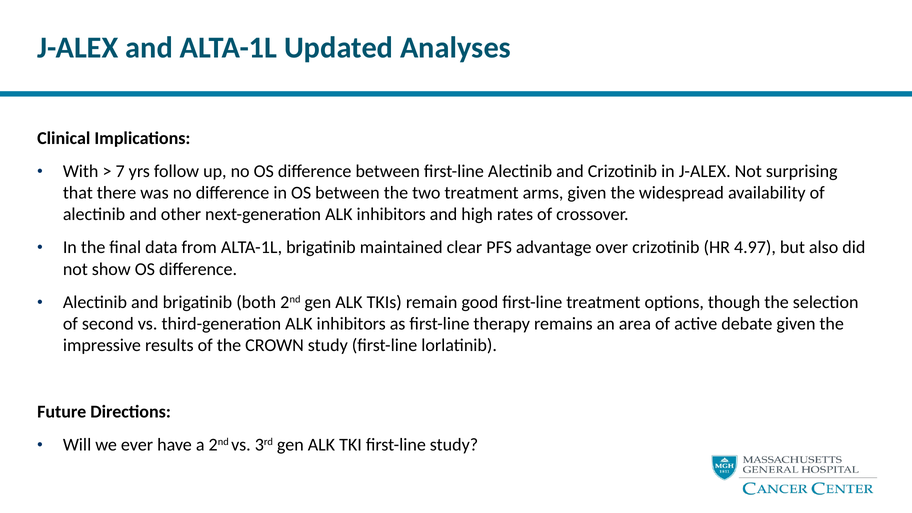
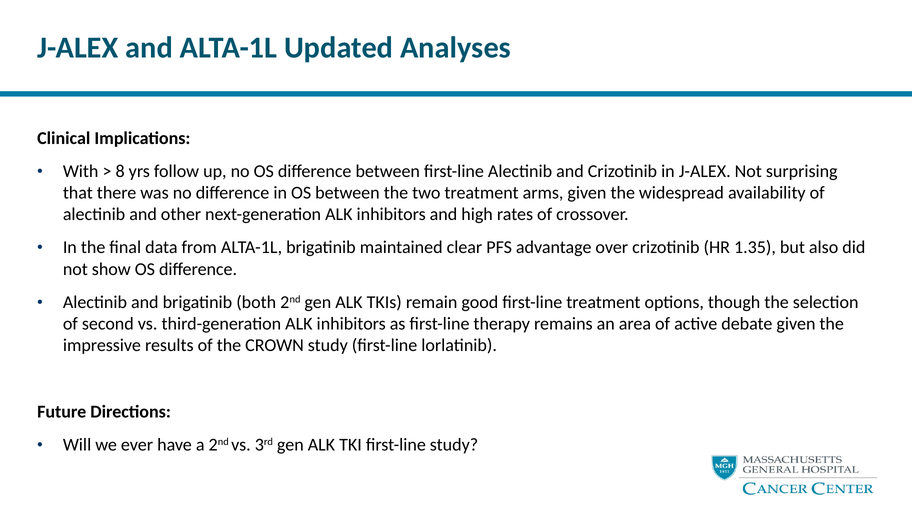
7: 7 -> 8
4.97: 4.97 -> 1.35
